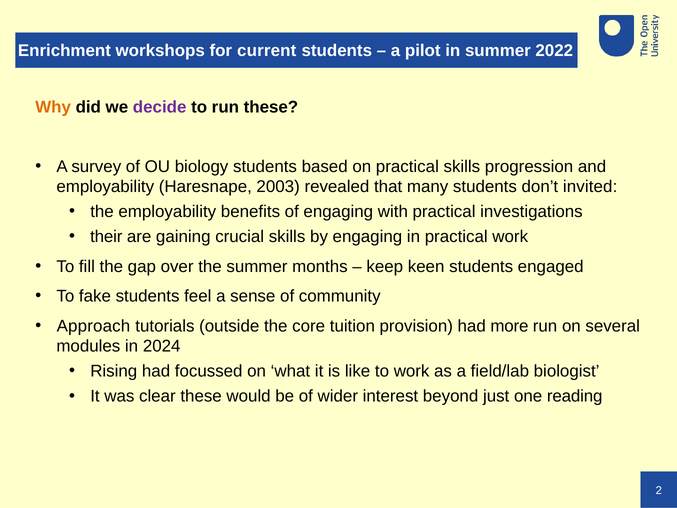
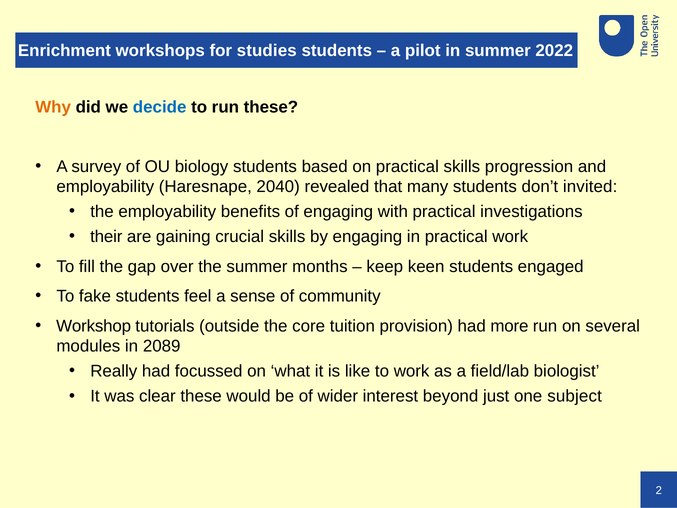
current: current -> studies
decide colour: purple -> blue
2003: 2003 -> 2040
Approach: Approach -> Workshop
2024: 2024 -> 2089
Rising: Rising -> Really
reading: reading -> subject
